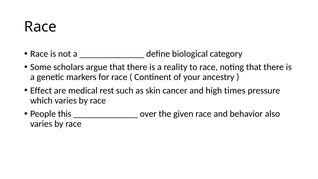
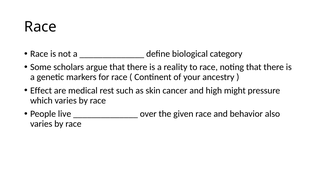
times: times -> might
this: this -> live
